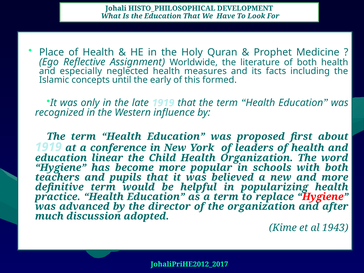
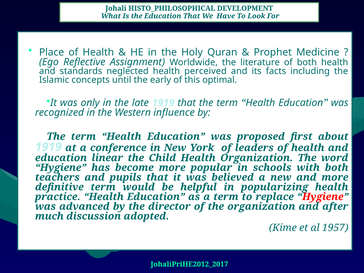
especially: especially -> standards
measures: measures -> perceived
formed: formed -> optimal
1943: 1943 -> 1957
